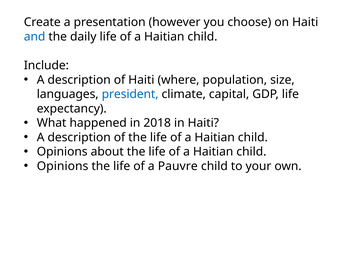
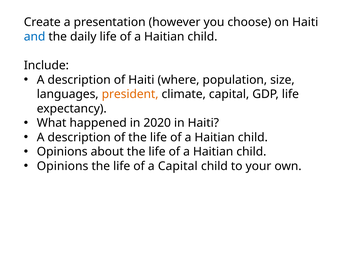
president colour: blue -> orange
2018: 2018 -> 2020
a Pauvre: Pauvre -> Capital
